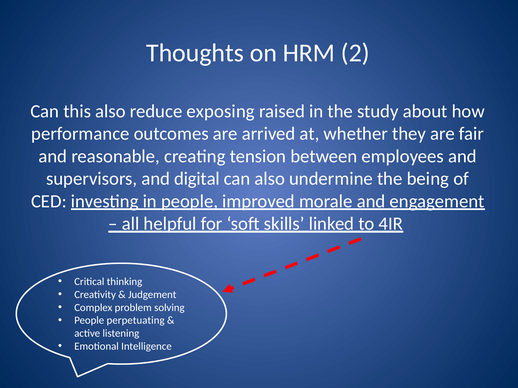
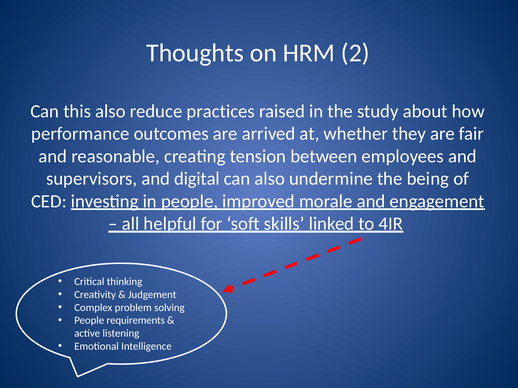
exposing: exposing -> practices
perpetuating: perpetuating -> requirements
